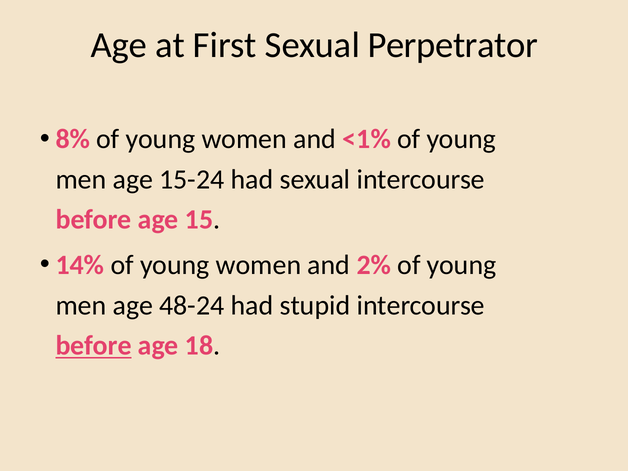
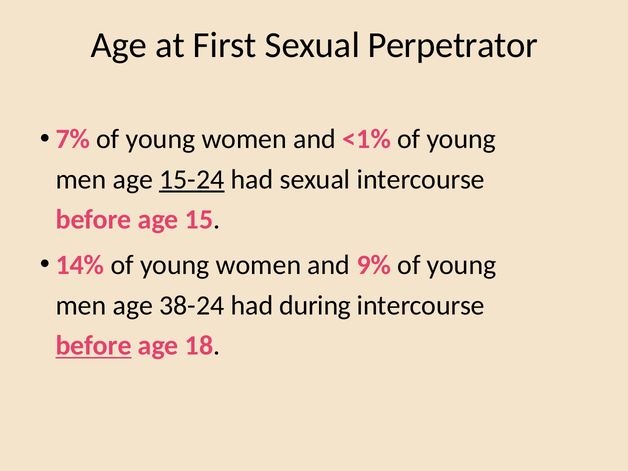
8%: 8% -> 7%
15-24 underline: none -> present
2%: 2% -> 9%
48-24: 48-24 -> 38-24
stupid: stupid -> during
